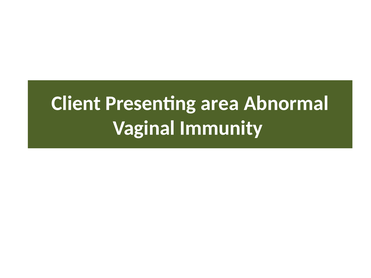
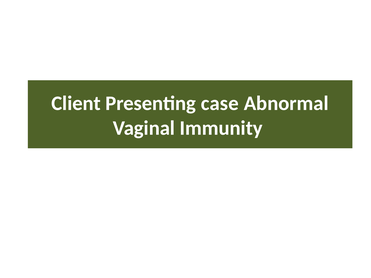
area: area -> case
